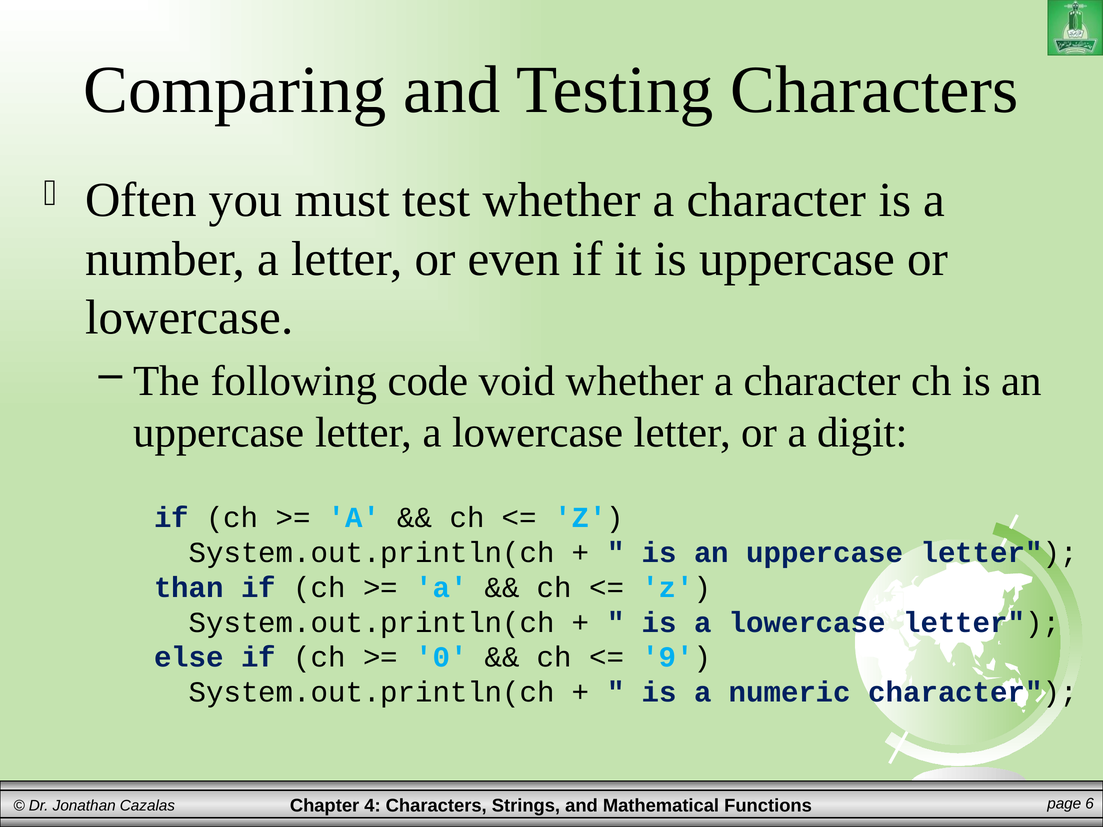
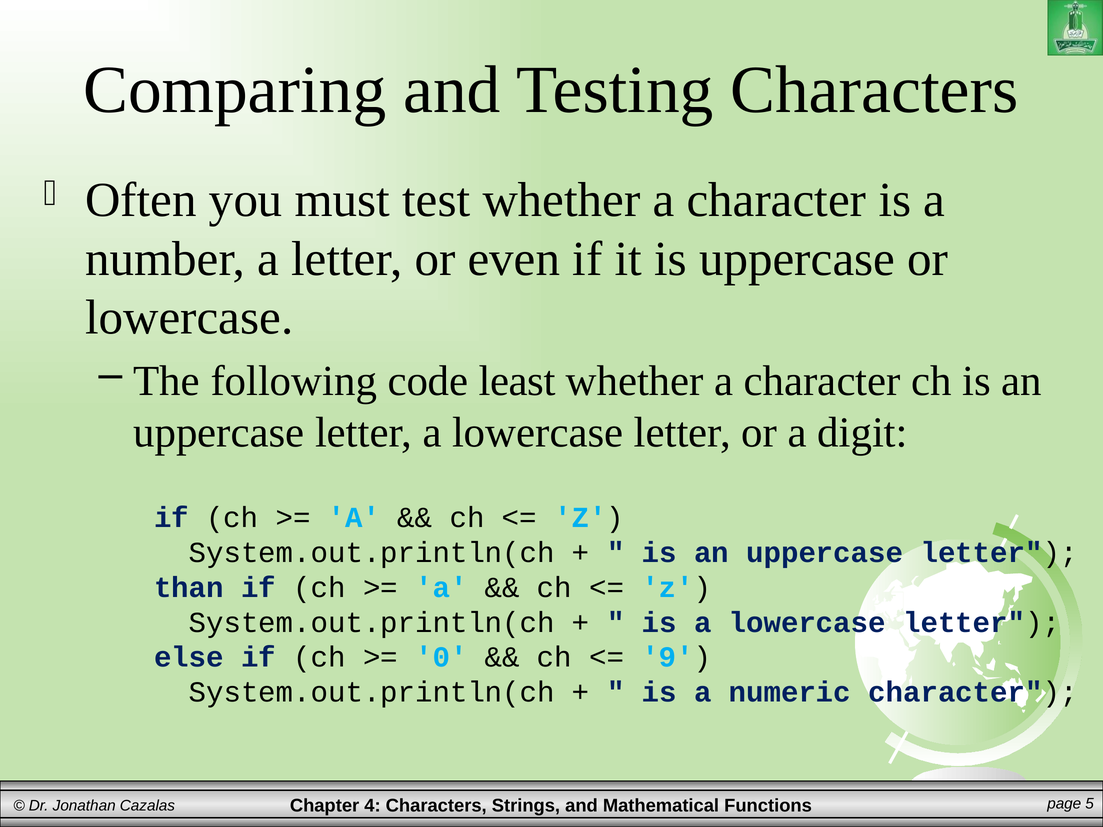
void: void -> least
6: 6 -> 5
